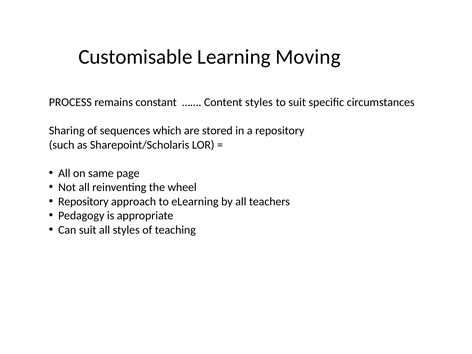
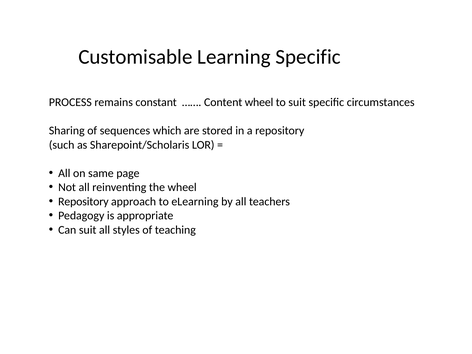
Learning Moving: Moving -> Specific
Content styles: styles -> wheel
